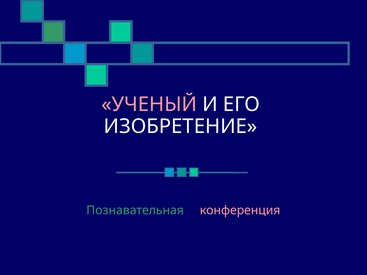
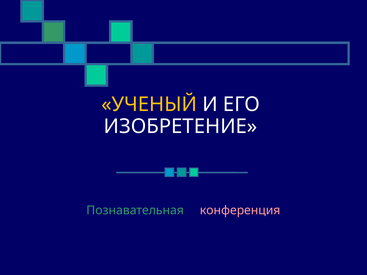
УЧЕНЫЙ colour: pink -> yellow
